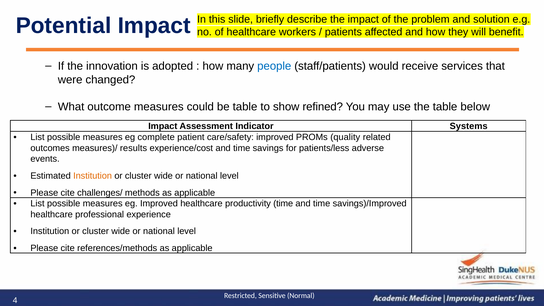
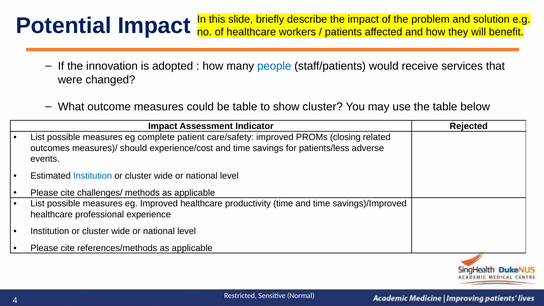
show refined: refined -> cluster
Systems: Systems -> Rejected
quality: quality -> closing
results: results -> should
Institution at (93, 176) colour: orange -> blue
